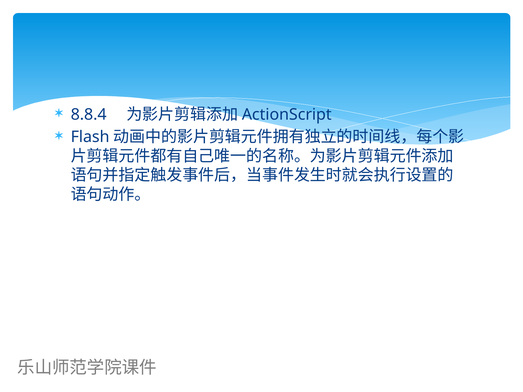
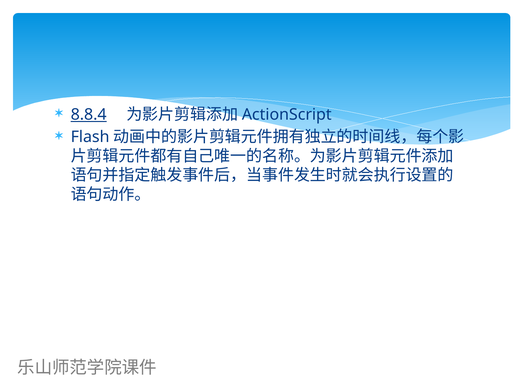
8.8.4 underline: none -> present
